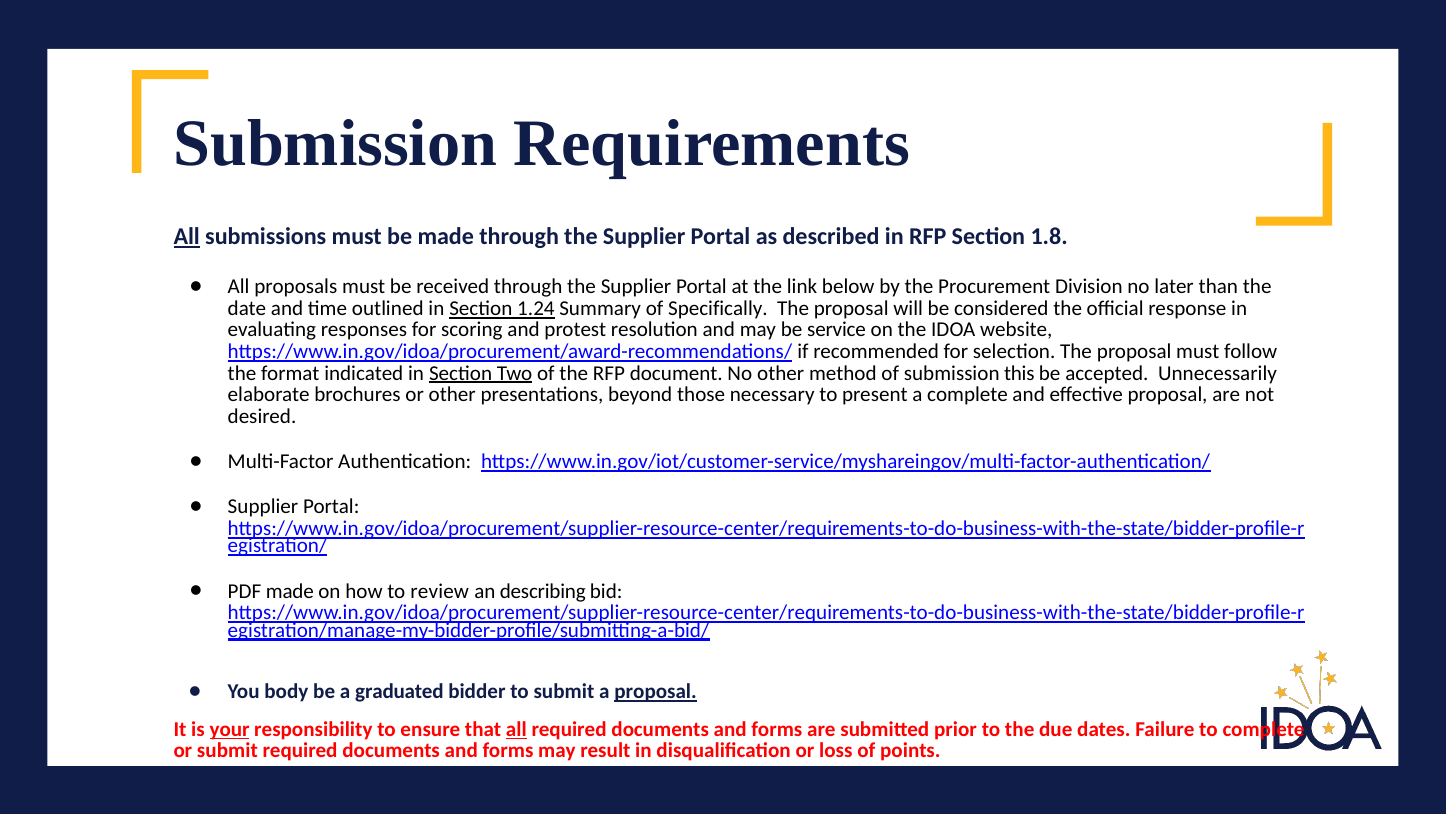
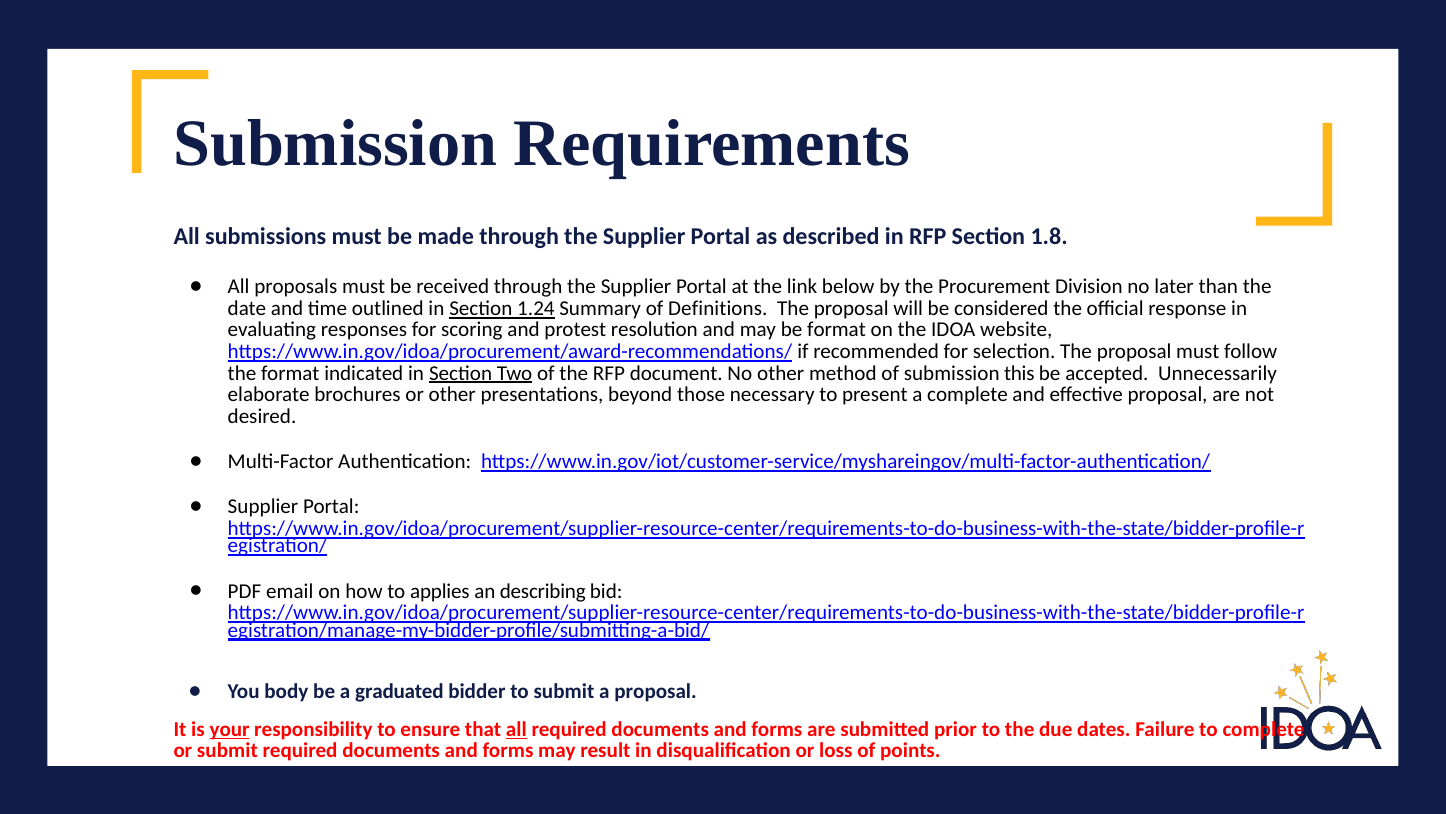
All at (187, 236) underline: present -> none
Specifically: Specifically -> Definitions
be service: service -> format
PDF made: made -> email
review: review -> applies
proposal at (656, 691) underline: present -> none
